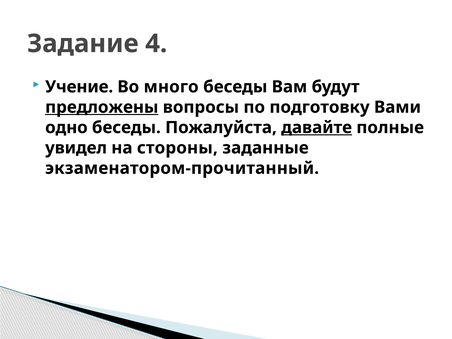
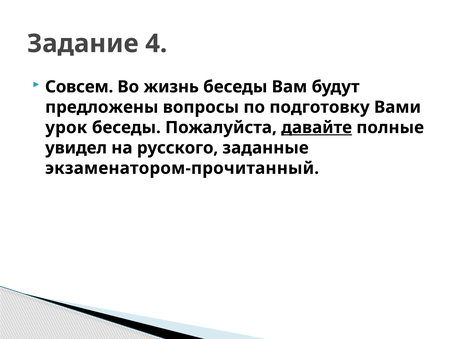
Учение: Учение -> Совсем
много: много -> жизнь
предложены underline: present -> none
одно: одно -> урок
стороны: стороны -> русского
